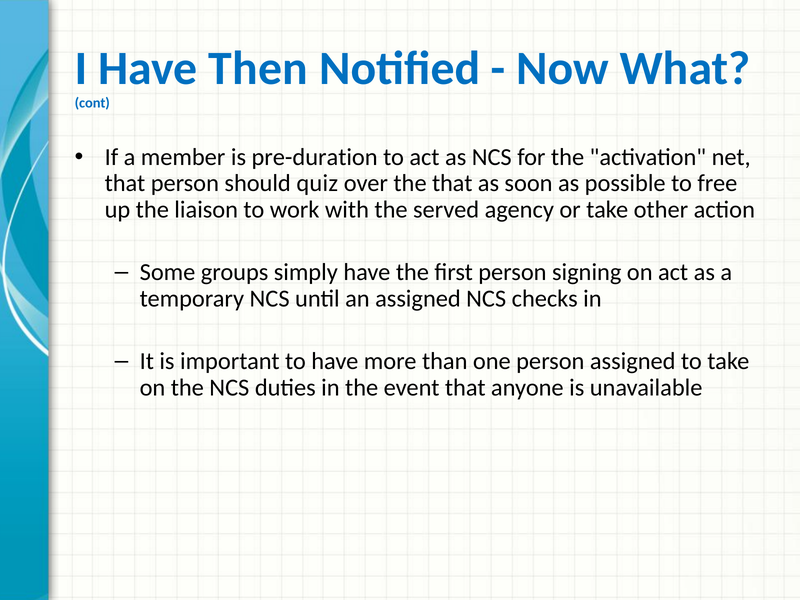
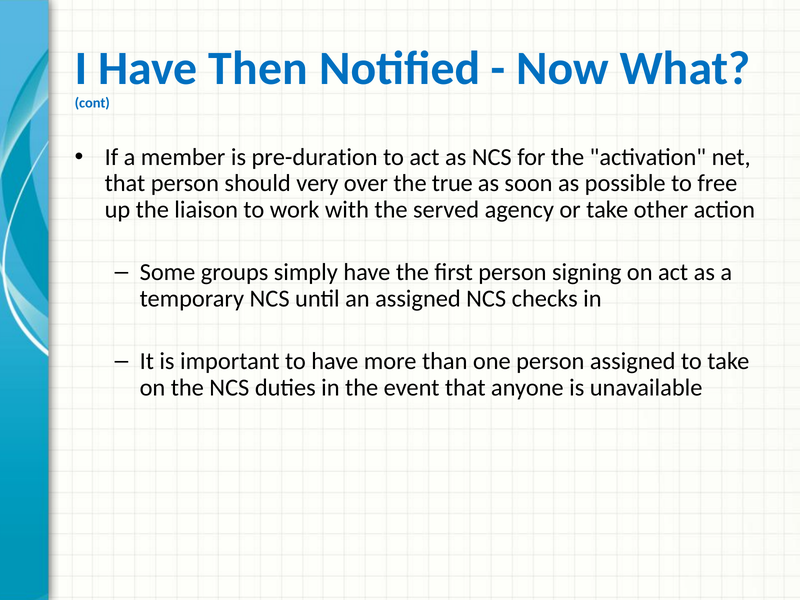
quiz: quiz -> very
the that: that -> true
